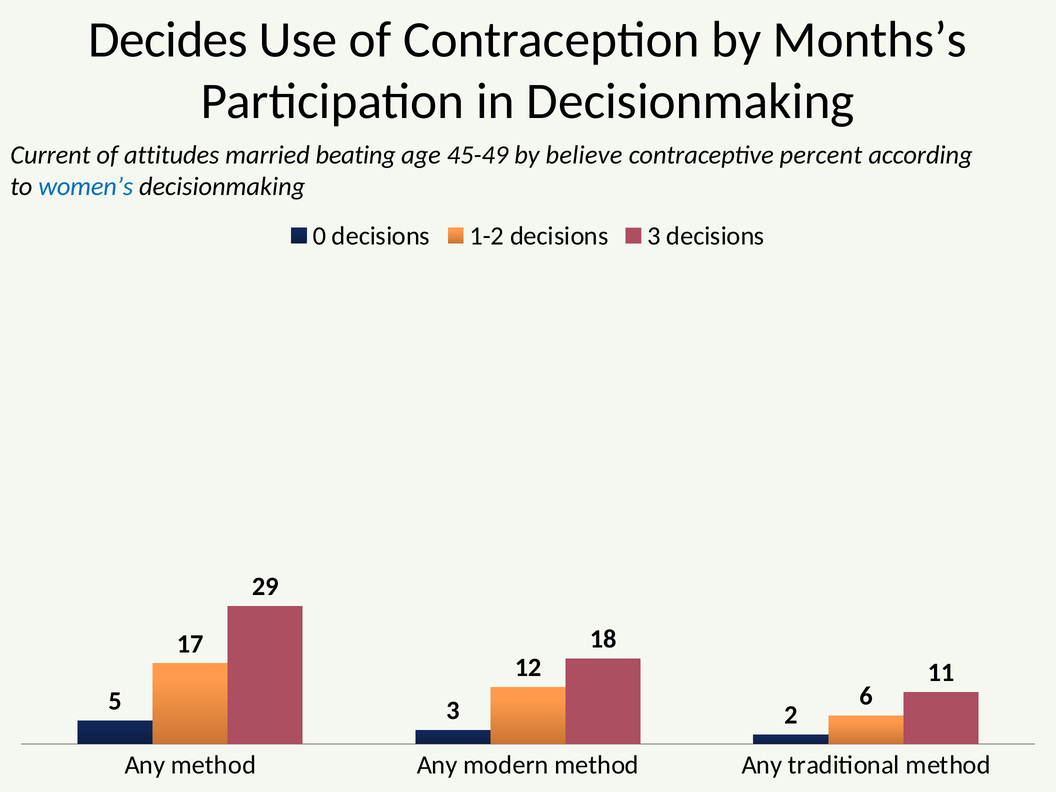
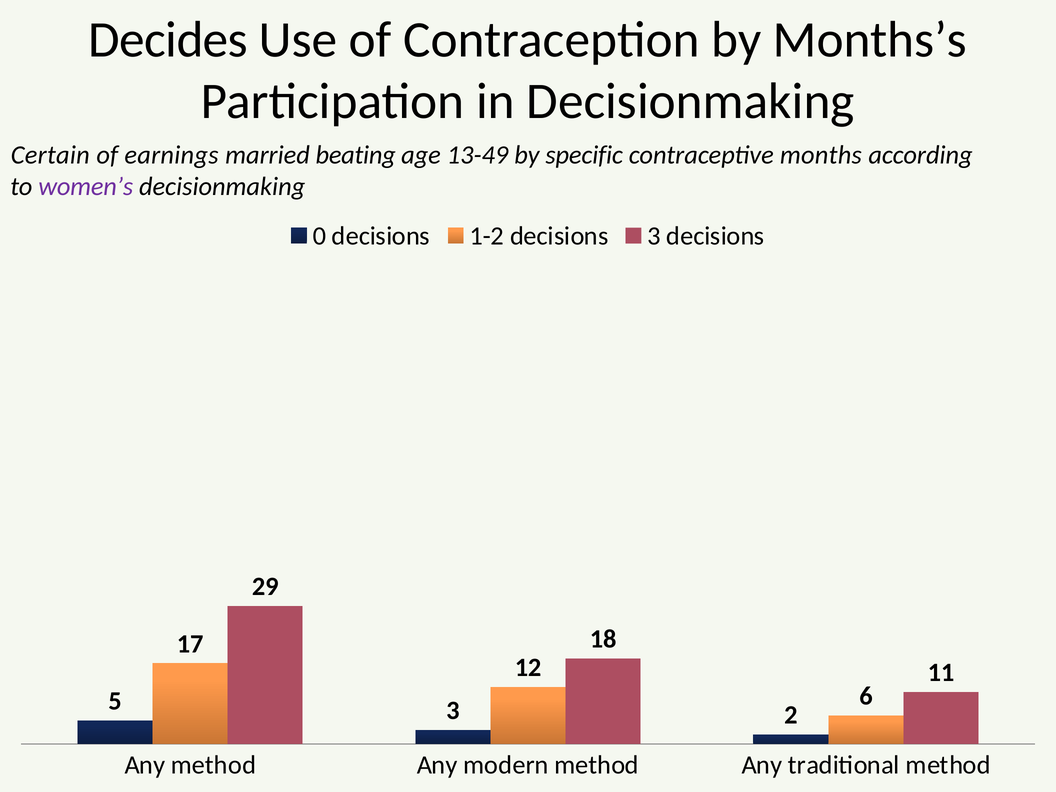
Current: Current -> Certain
attitudes: attitudes -> earnings
45-49: 45-49 -> 13-49
believe: believe -> specific
percent: percent -> months
women’s colour: blue -> purple
